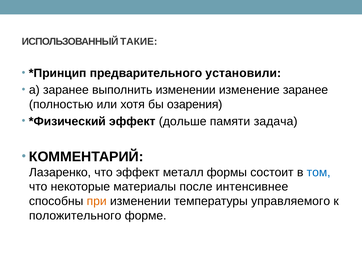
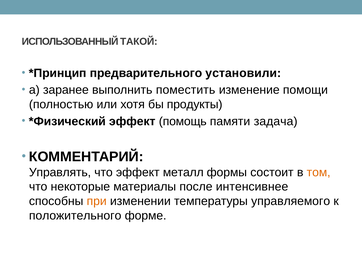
ТАКИЕ: ТАКИЕ -> ТАКОЙ
выполнить изменении: изменении -> поместить
изменение заранее: заранее -> помощи
озарения: озарения -> продукты
дольше: дольше -> помощь
Лазаренко: Лазаренко -> Управлять
том colour: blue -> orange
